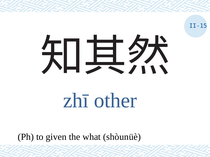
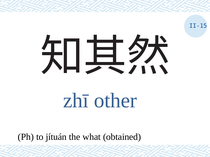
given: given -> jítuán
shòunüè: shòunüè -> obtained
